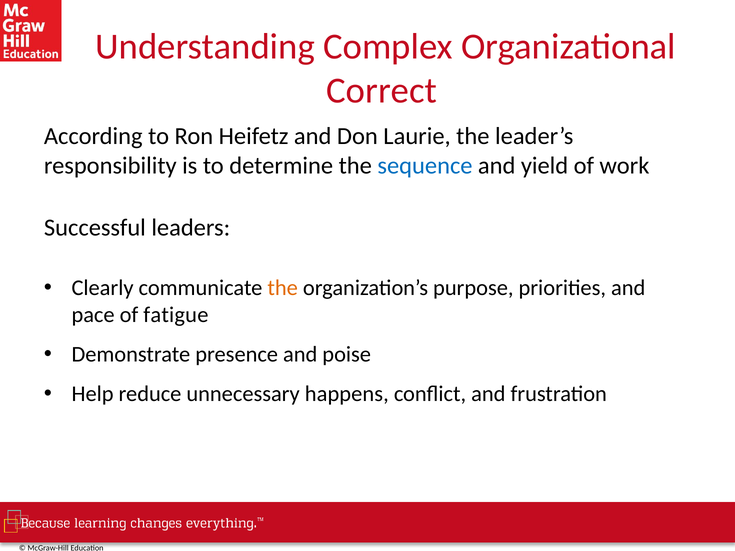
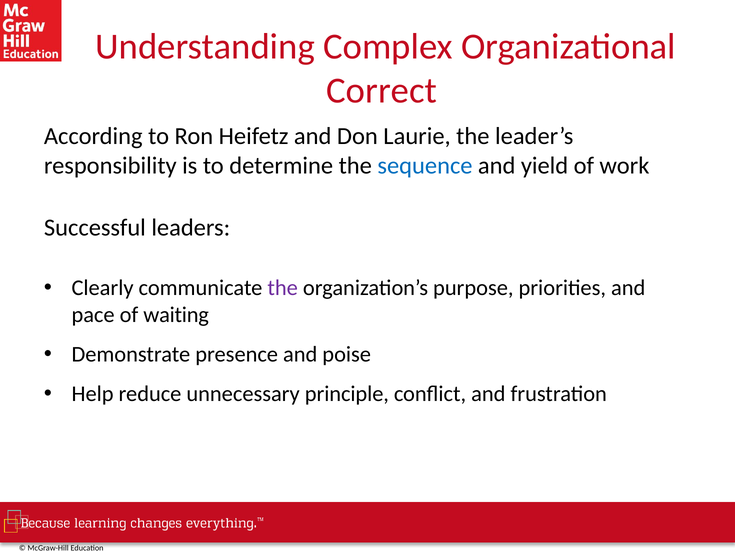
the at (283, 288) colour: orange -> purple
fatigue: fatigue -> waiting
happens: happens -> principle
